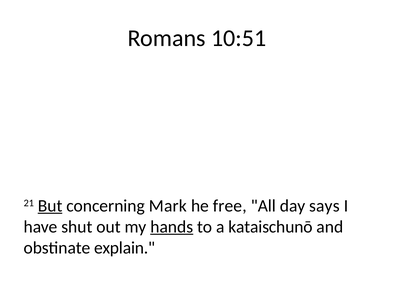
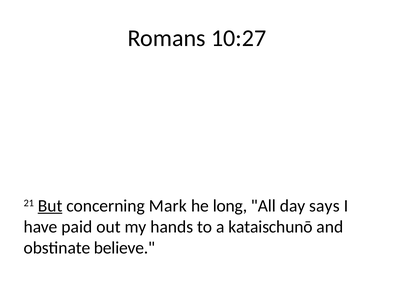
10:51: 10:51 -> 10:27
free: free -> long
shut: shut -> paid
hands underline: present -> none
explain: explain -> believe
